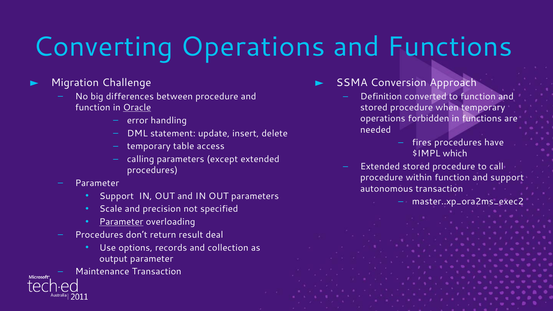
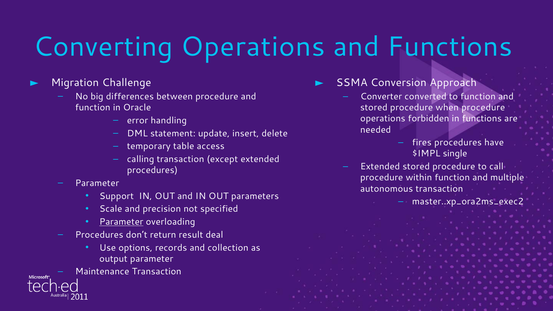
Definition: Definition -> Converter
Oracle underline: present -> none
when temporary: temporary -> procedure
which: which -> single
calling parameters: parameters -> transaction
and support: support -> multiple
